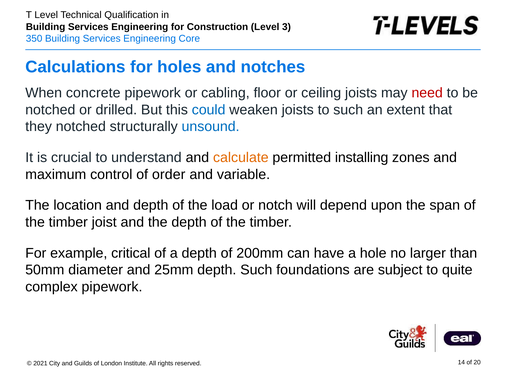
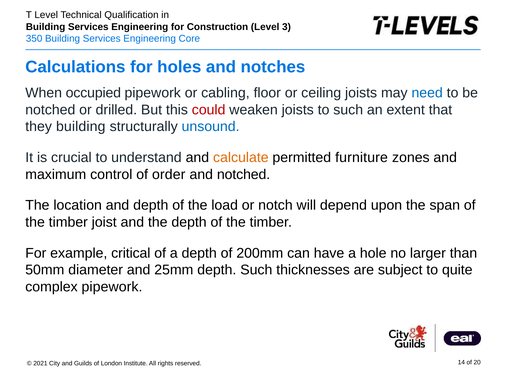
concrete: concrete -> occupied
need colour: red -> blue
could colour: blue -> red
they notched: notched -> building
installing: installing -> furniture
and variable: variable -> notched
foundations: foundations -> thicknesses
